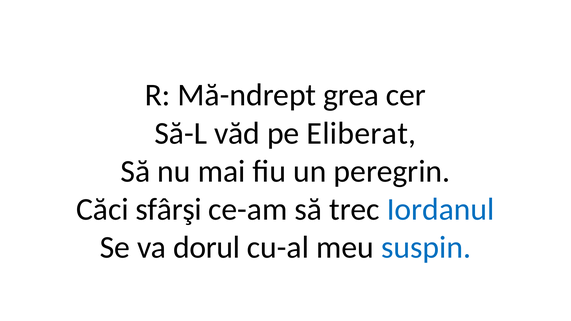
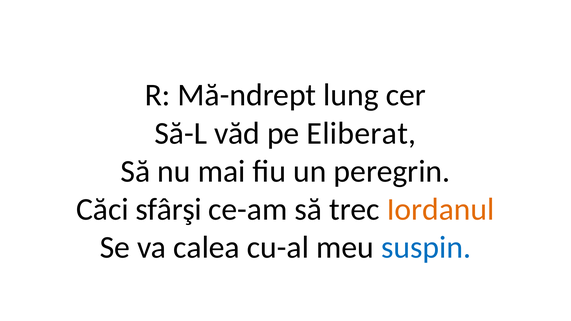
grea: grea -> lung
Iordanul colour: blue -> orange
dorul: dorul -> calea
